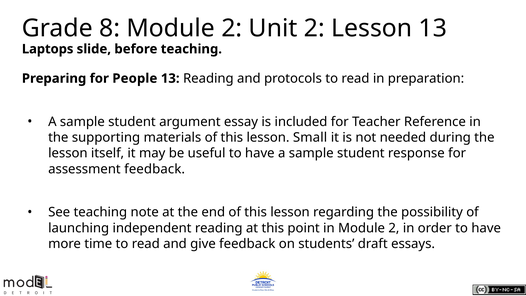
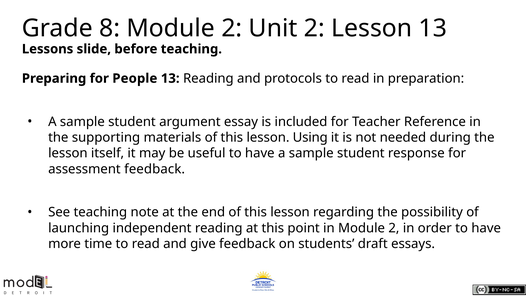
Laptops: Laptops -> Lessons
Small: Small -> Using
